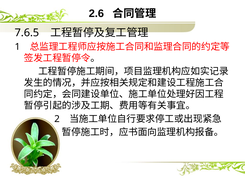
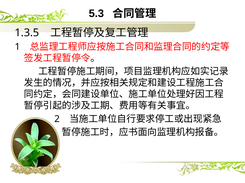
2.6: 2.6 -> 5.3
7.6.5: 7.6.5 -> 1.3.5
